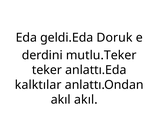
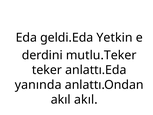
Doruk: Doruk -> Yetkin
kalktılar: kalktılar -> yanında
